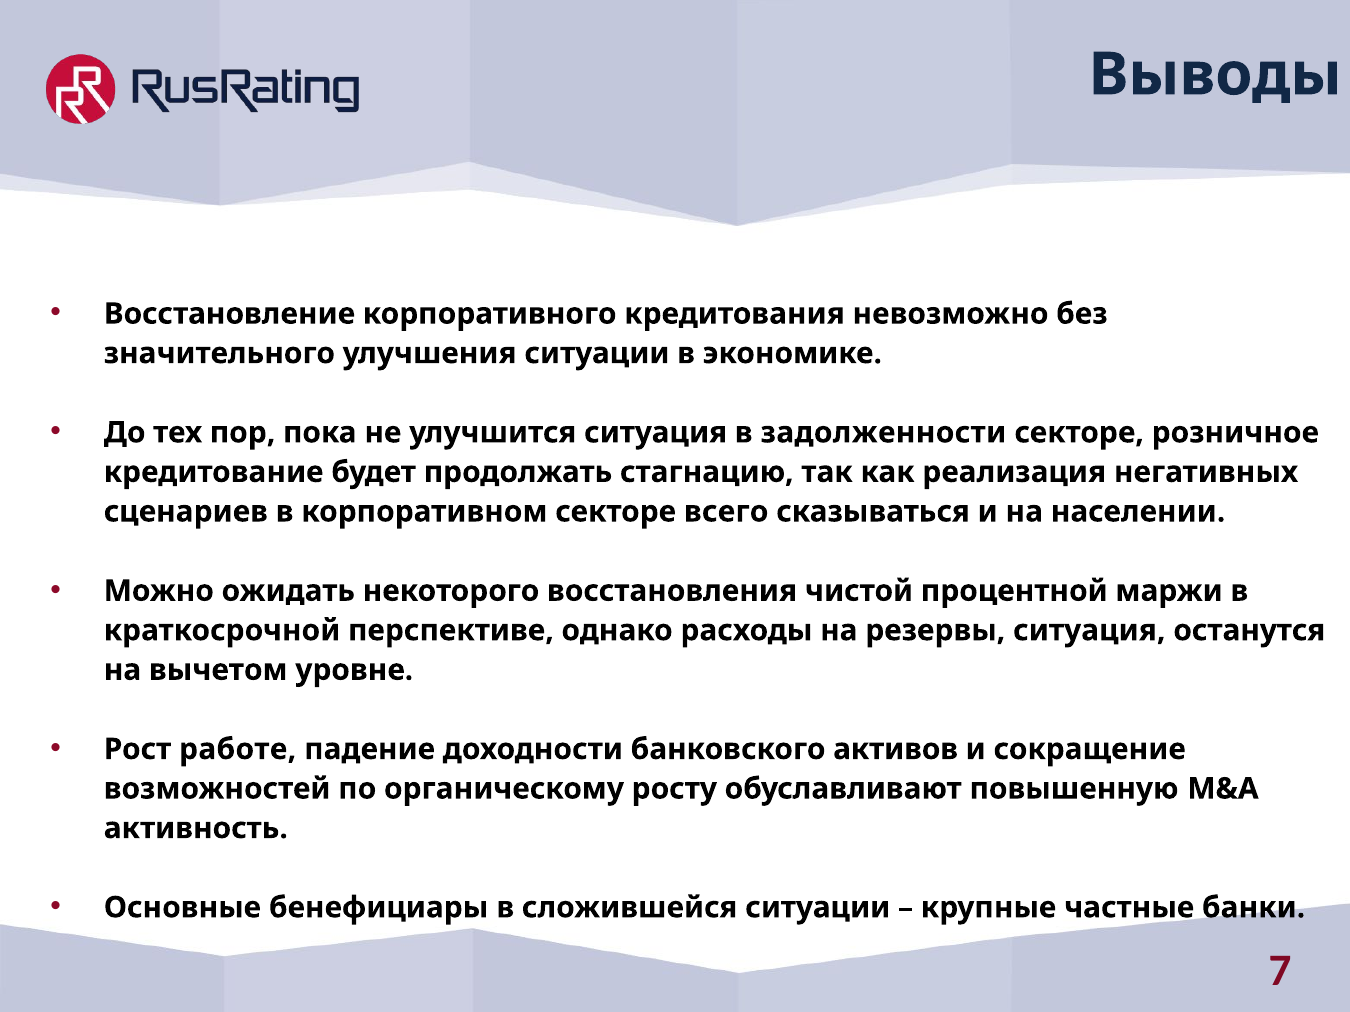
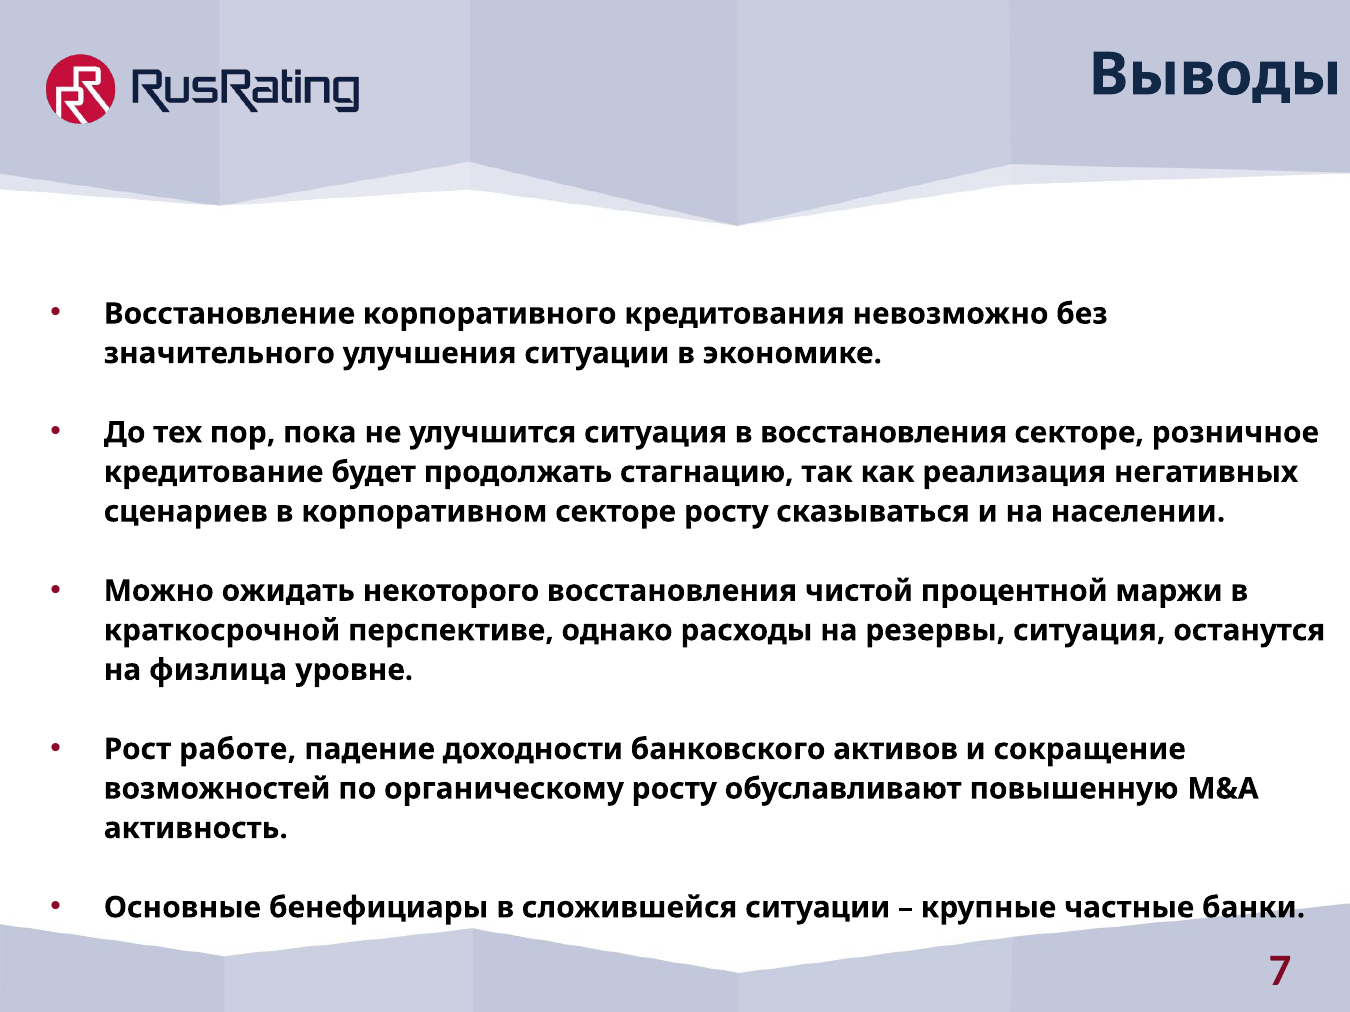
в задолженности: задолженности -> восстановления
секторе всего: всего -> росту
вычетом: вычетом -> физлица
